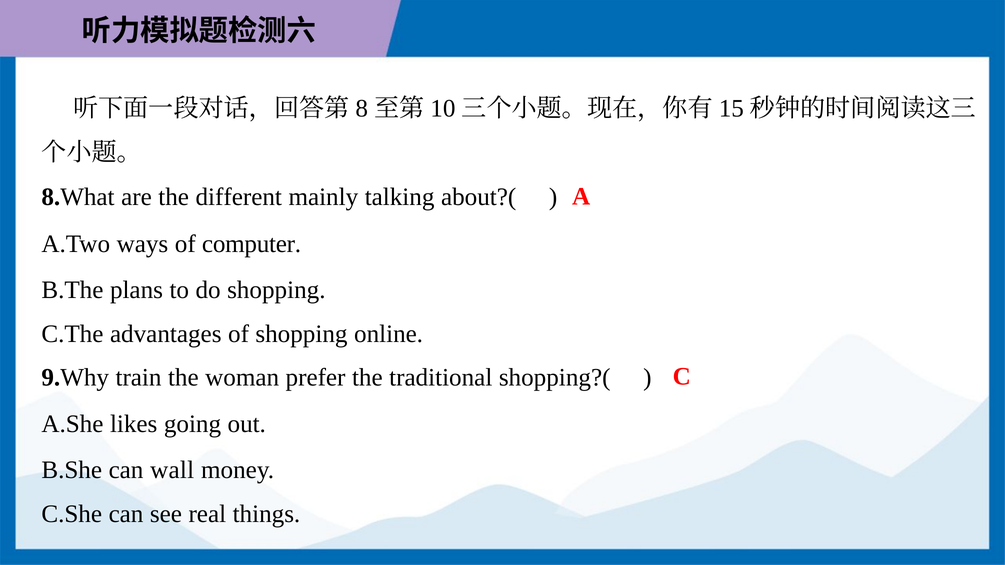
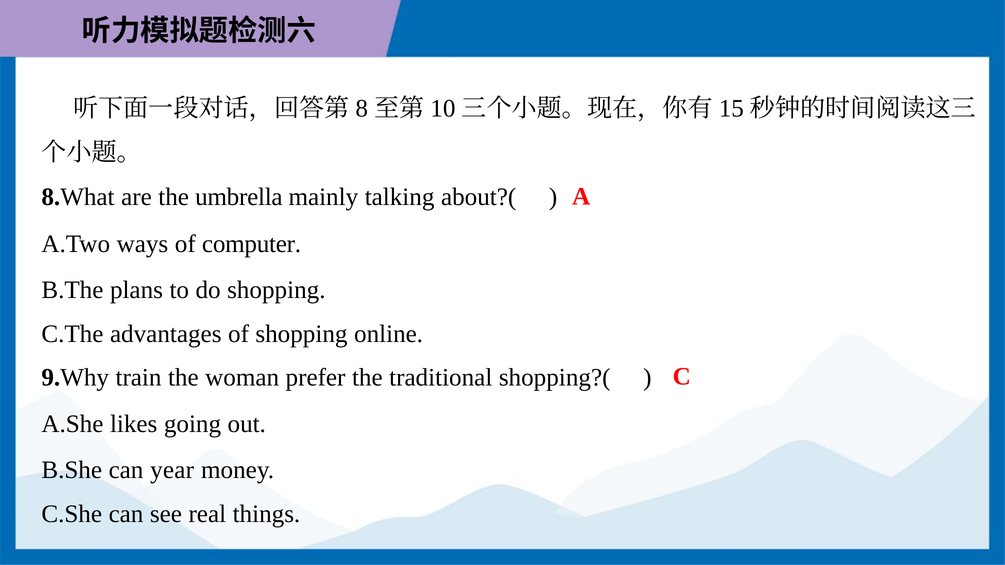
different: different -> umbrella
wall: wall -> year
